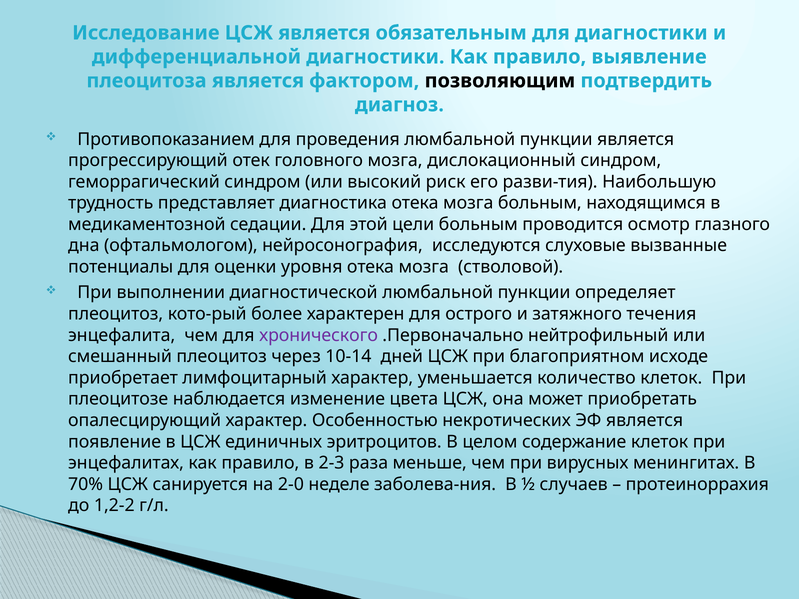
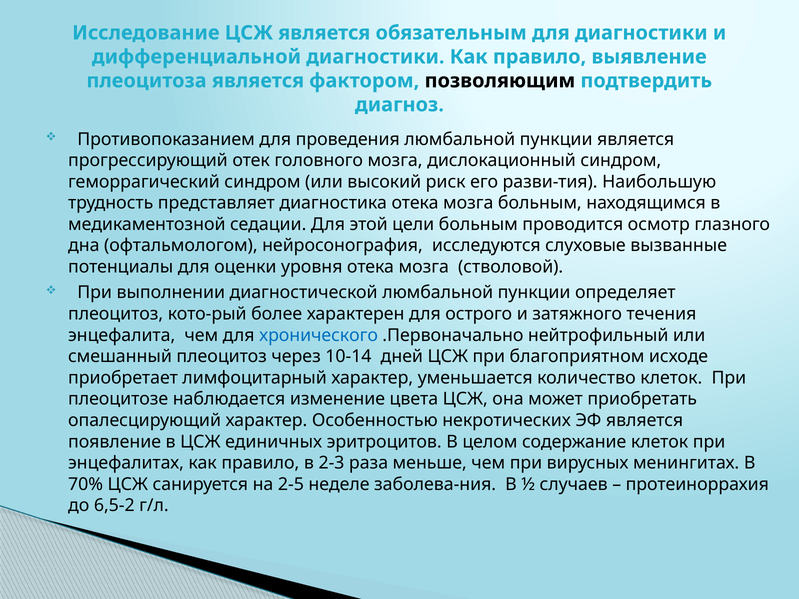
хронического colour: purple -> blue
2-0: 2-0 -> 2-5
1,2-2: 1,2-2 -> 6,5-2
